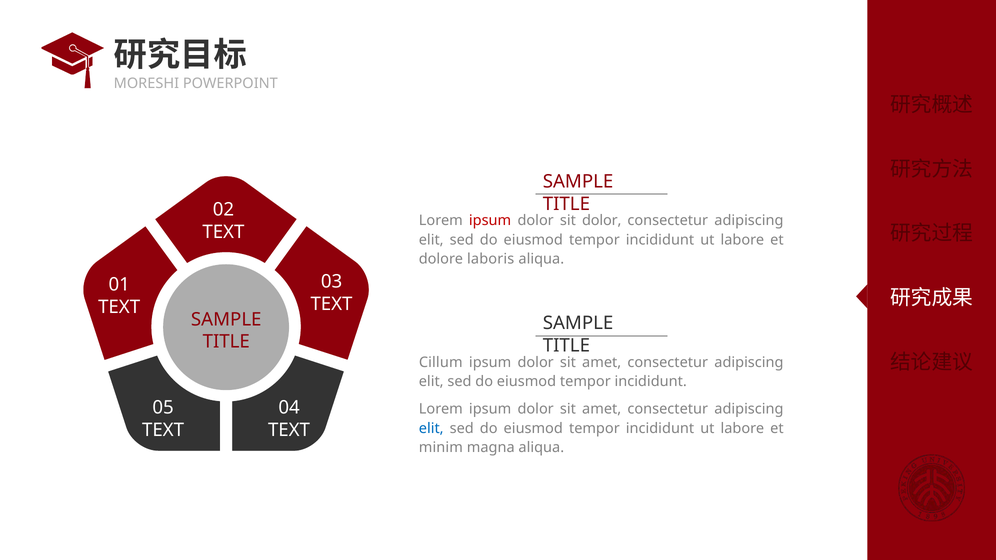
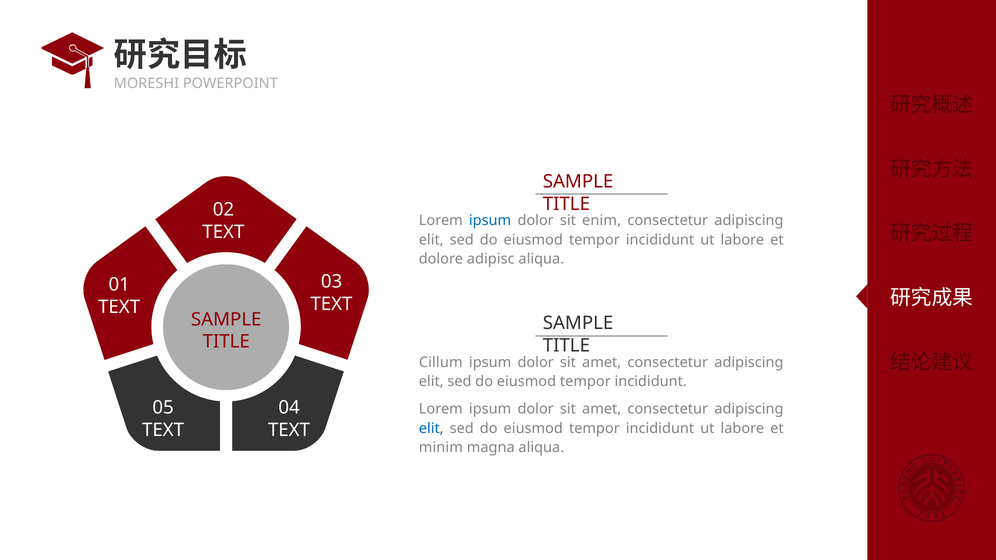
ipsum at (490, 221) colour: red -> blue
sit dolor: dolor -> enim
laboris: laboris -> adipisc
